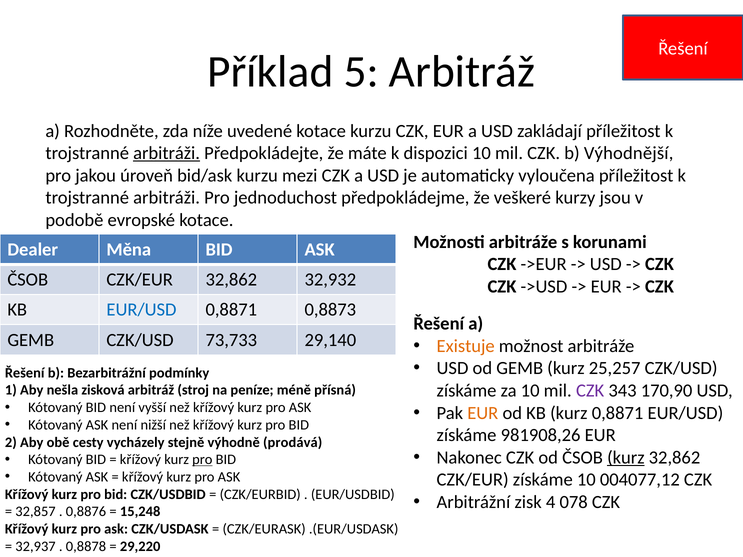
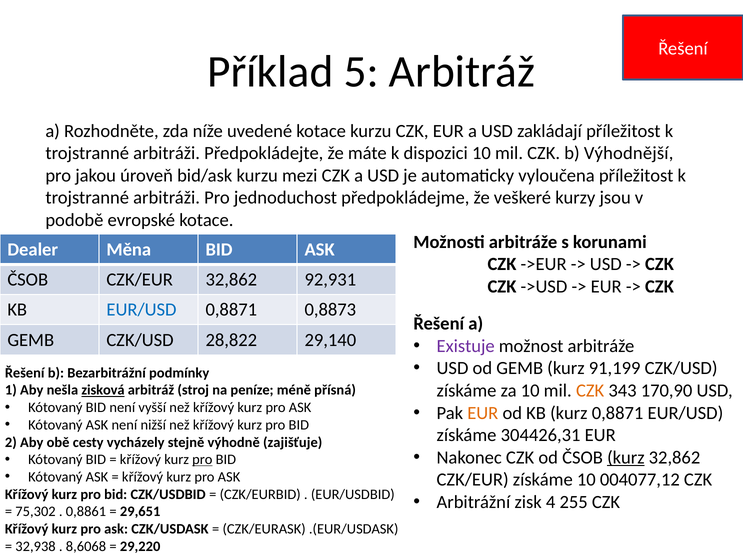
arbitráži at (167, 153) underline: present -> none
32,932: 32,932 -> 92,931
73,733: 73,733 -> 28,822
Existuje colour: orange -> purple
25,257: 25,257 -> 91,199
CZK at (590, 391) colour: purple -> orange
zisková underline: none -> present
981908,26: 981908,26 -> 304426,31
prodává: prodává -> zajišťuje
078: 078 -> 255
32,857: 32,857 -> 75,302
0,8876: 0,8876 -> 0,8861
15,248: 15,248 -> 29,651
32,937: 32,937 -> 32,938
0,8878: 0,8878 -> 8,6068
